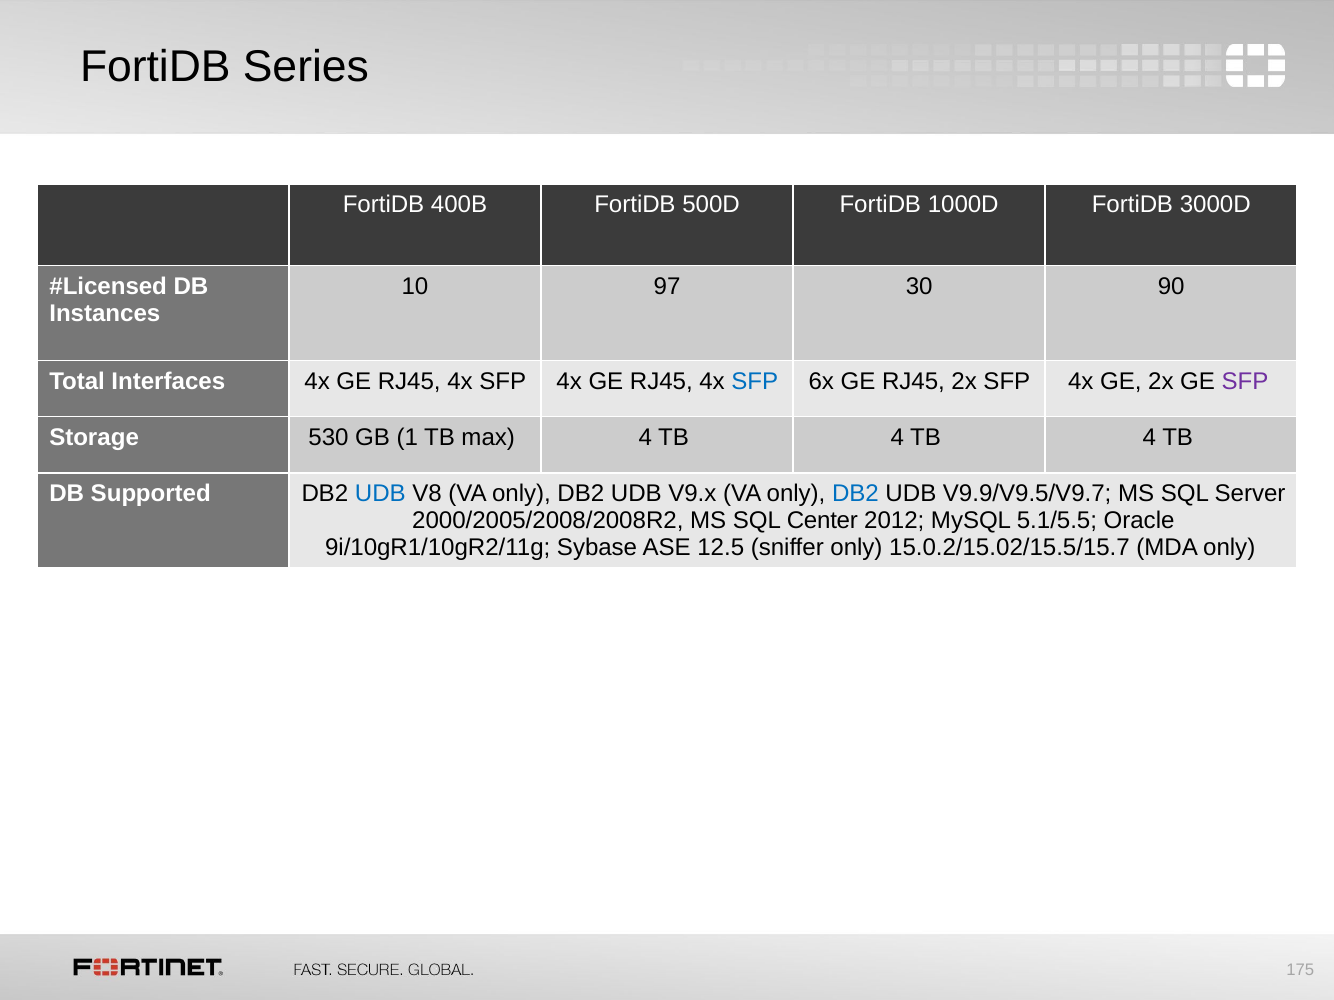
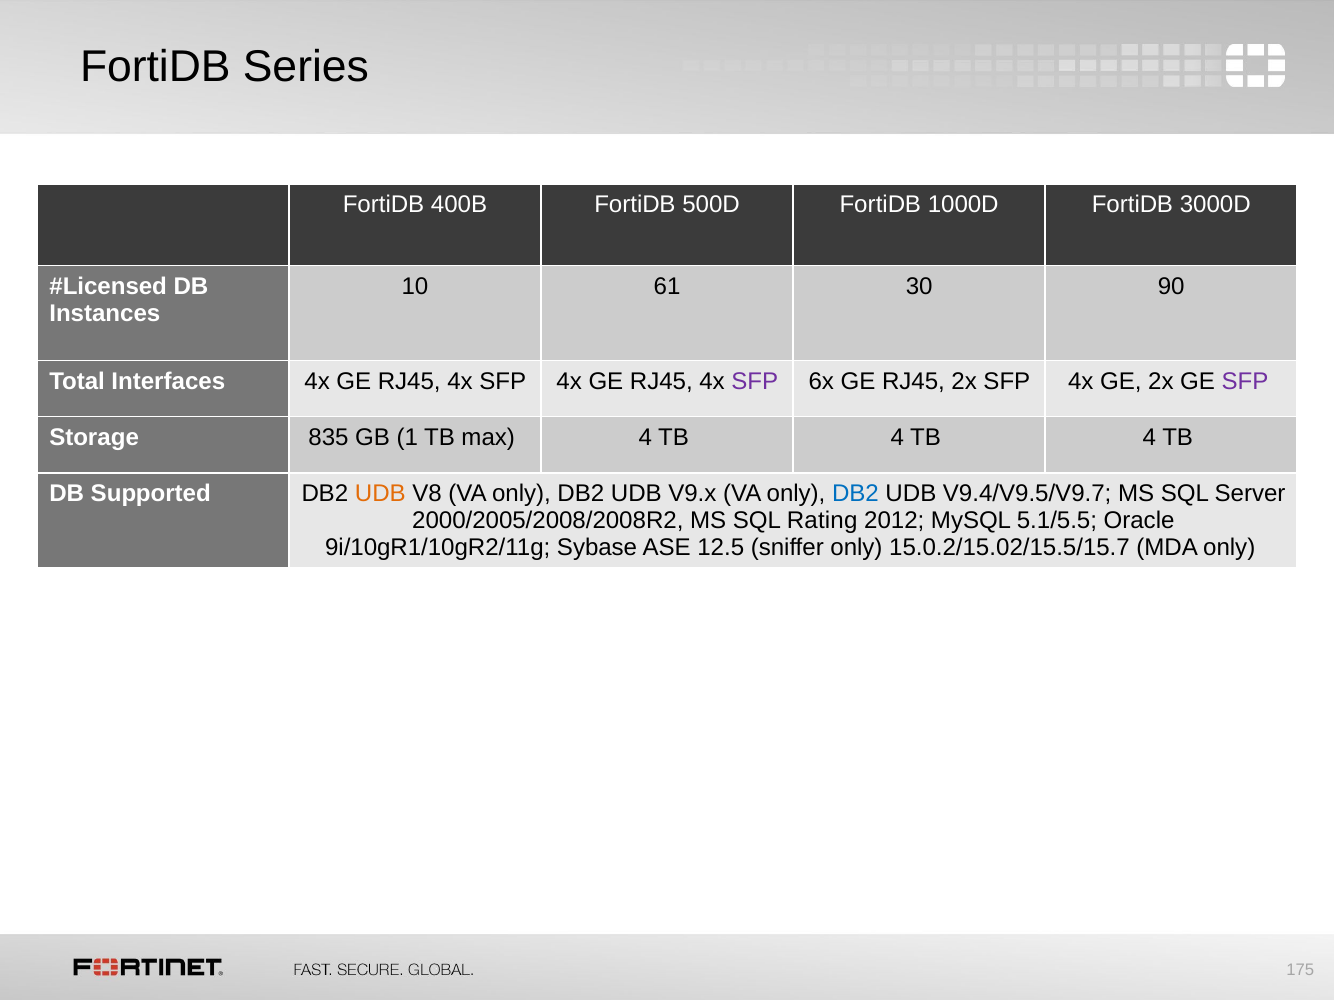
97: 97 -> 61
SFP at (755, 382) colour: blue -> purple
530: 530 -> 835
UDB at (380, 494) colour: blue -> orange
V9.9/V9.5/V9.7: V9.9/V9.5/V9.7 -> V9.4/V9.5/V9.7
Center: Center -> Rating
